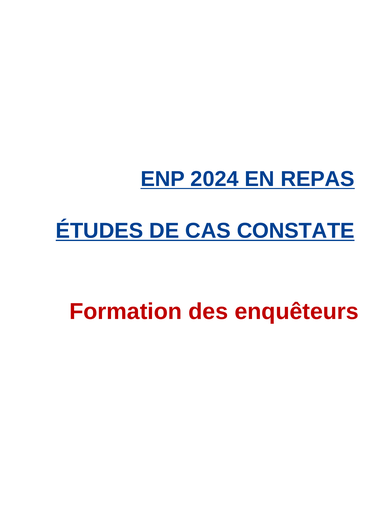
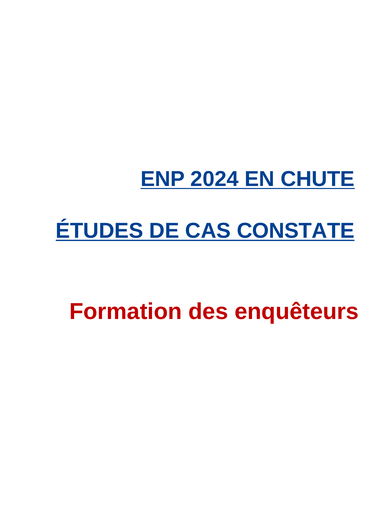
REPAS: REPAS -> CHUTE
